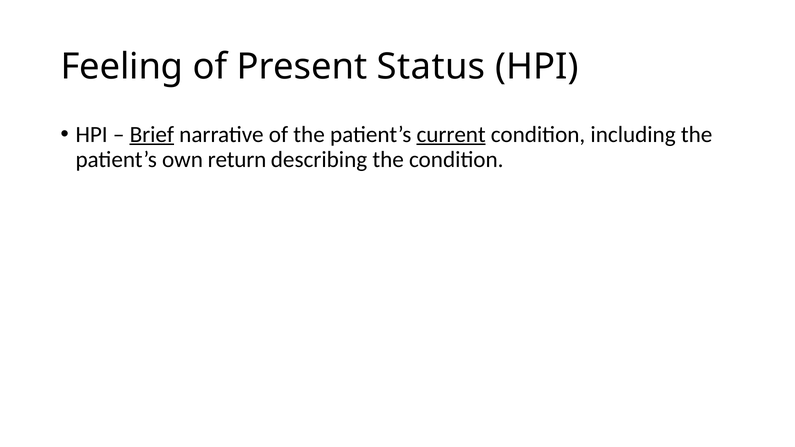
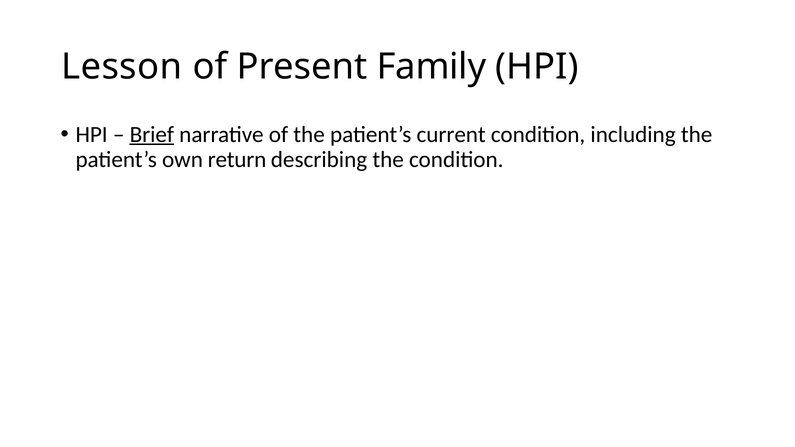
Feeling: Feeling -> Lesson
Status: Status -> Family
current underline: present -> none
